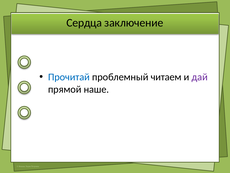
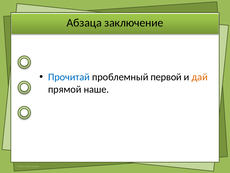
Сердца: Сердца -> Абзаца
читаем: читаем -> первой
дай colour: purple -> orange
